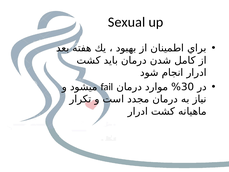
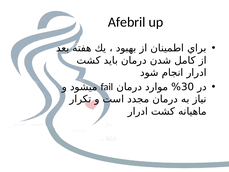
Sexual: Sexual -> Afebril
